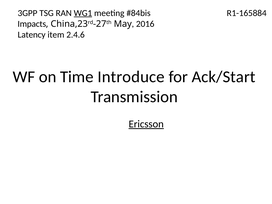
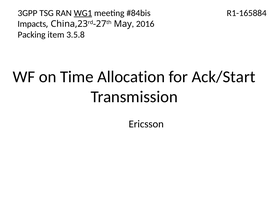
Latency: Latency -> Packing
2.4.6: 2.4.6 -> 3.5.8
Introduce: Introduce -> Allocation
Ericsson underline: present -> none
